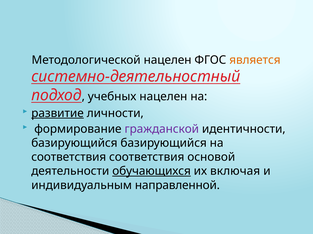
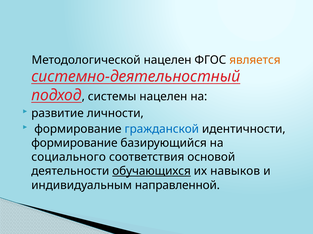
учебных: учебных -> системы
развитие underline: present -> none
гражданской colour: purple -> blue
базирующийся at (74, 143): базирующийся -> формирование
соответствия at (69, 158): соответствия -> социального
включая: включая -> навыков
